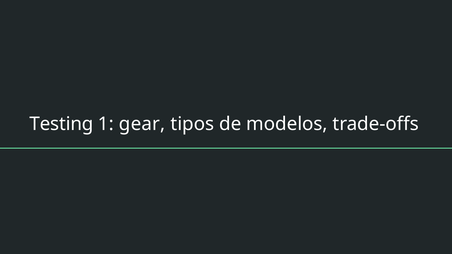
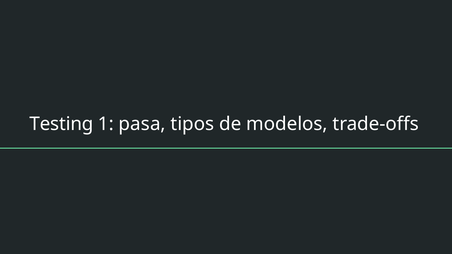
gear: gear -> pasa
